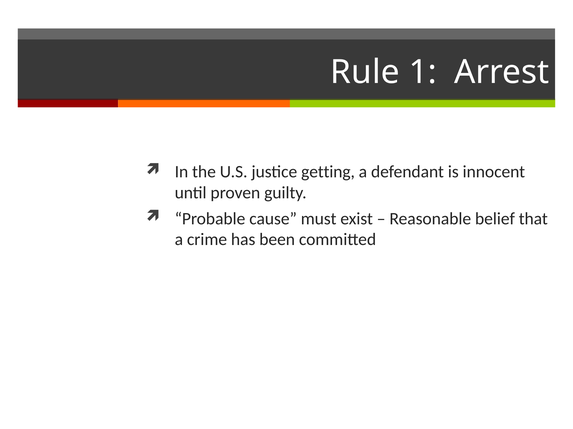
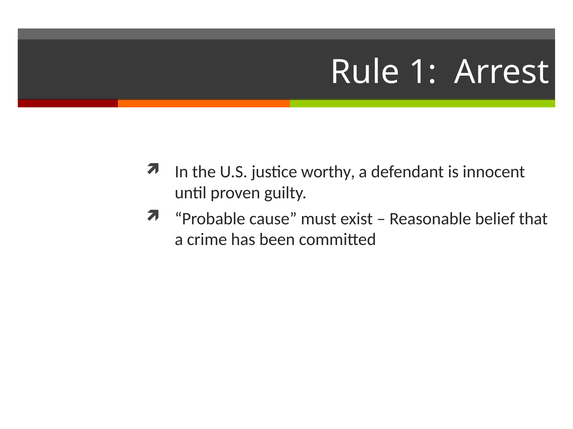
getting: getting -> worthy
